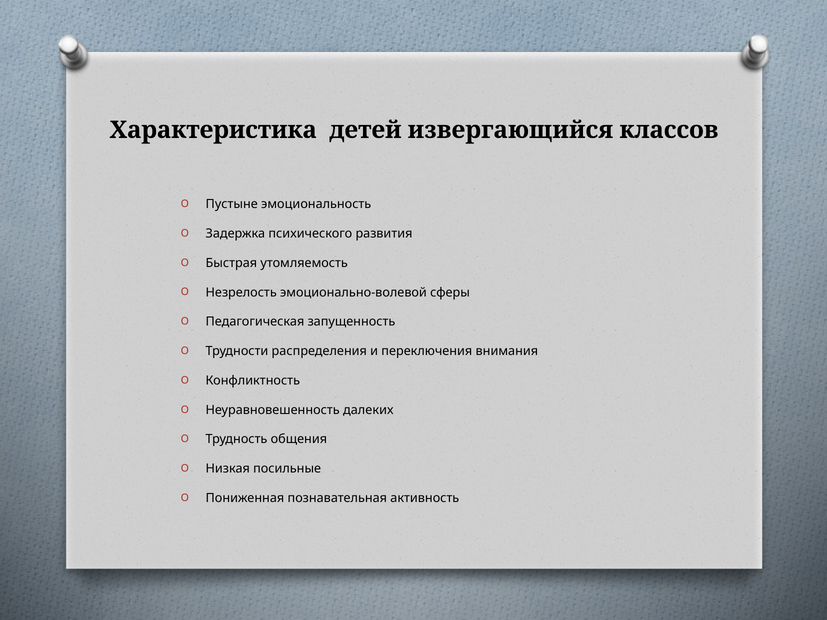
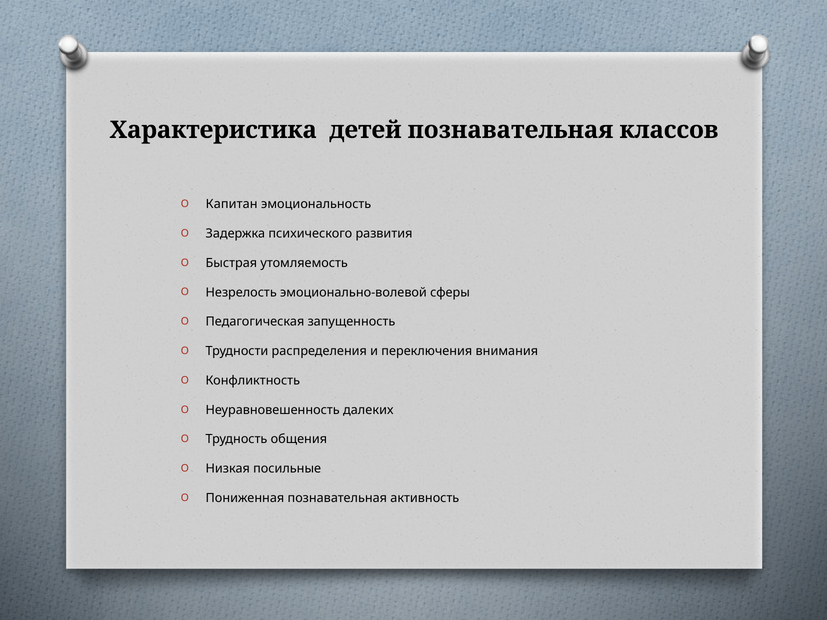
детей извергающийся: извергающийся -> познавательная
Пустыне: Пустыне -> Капитан
